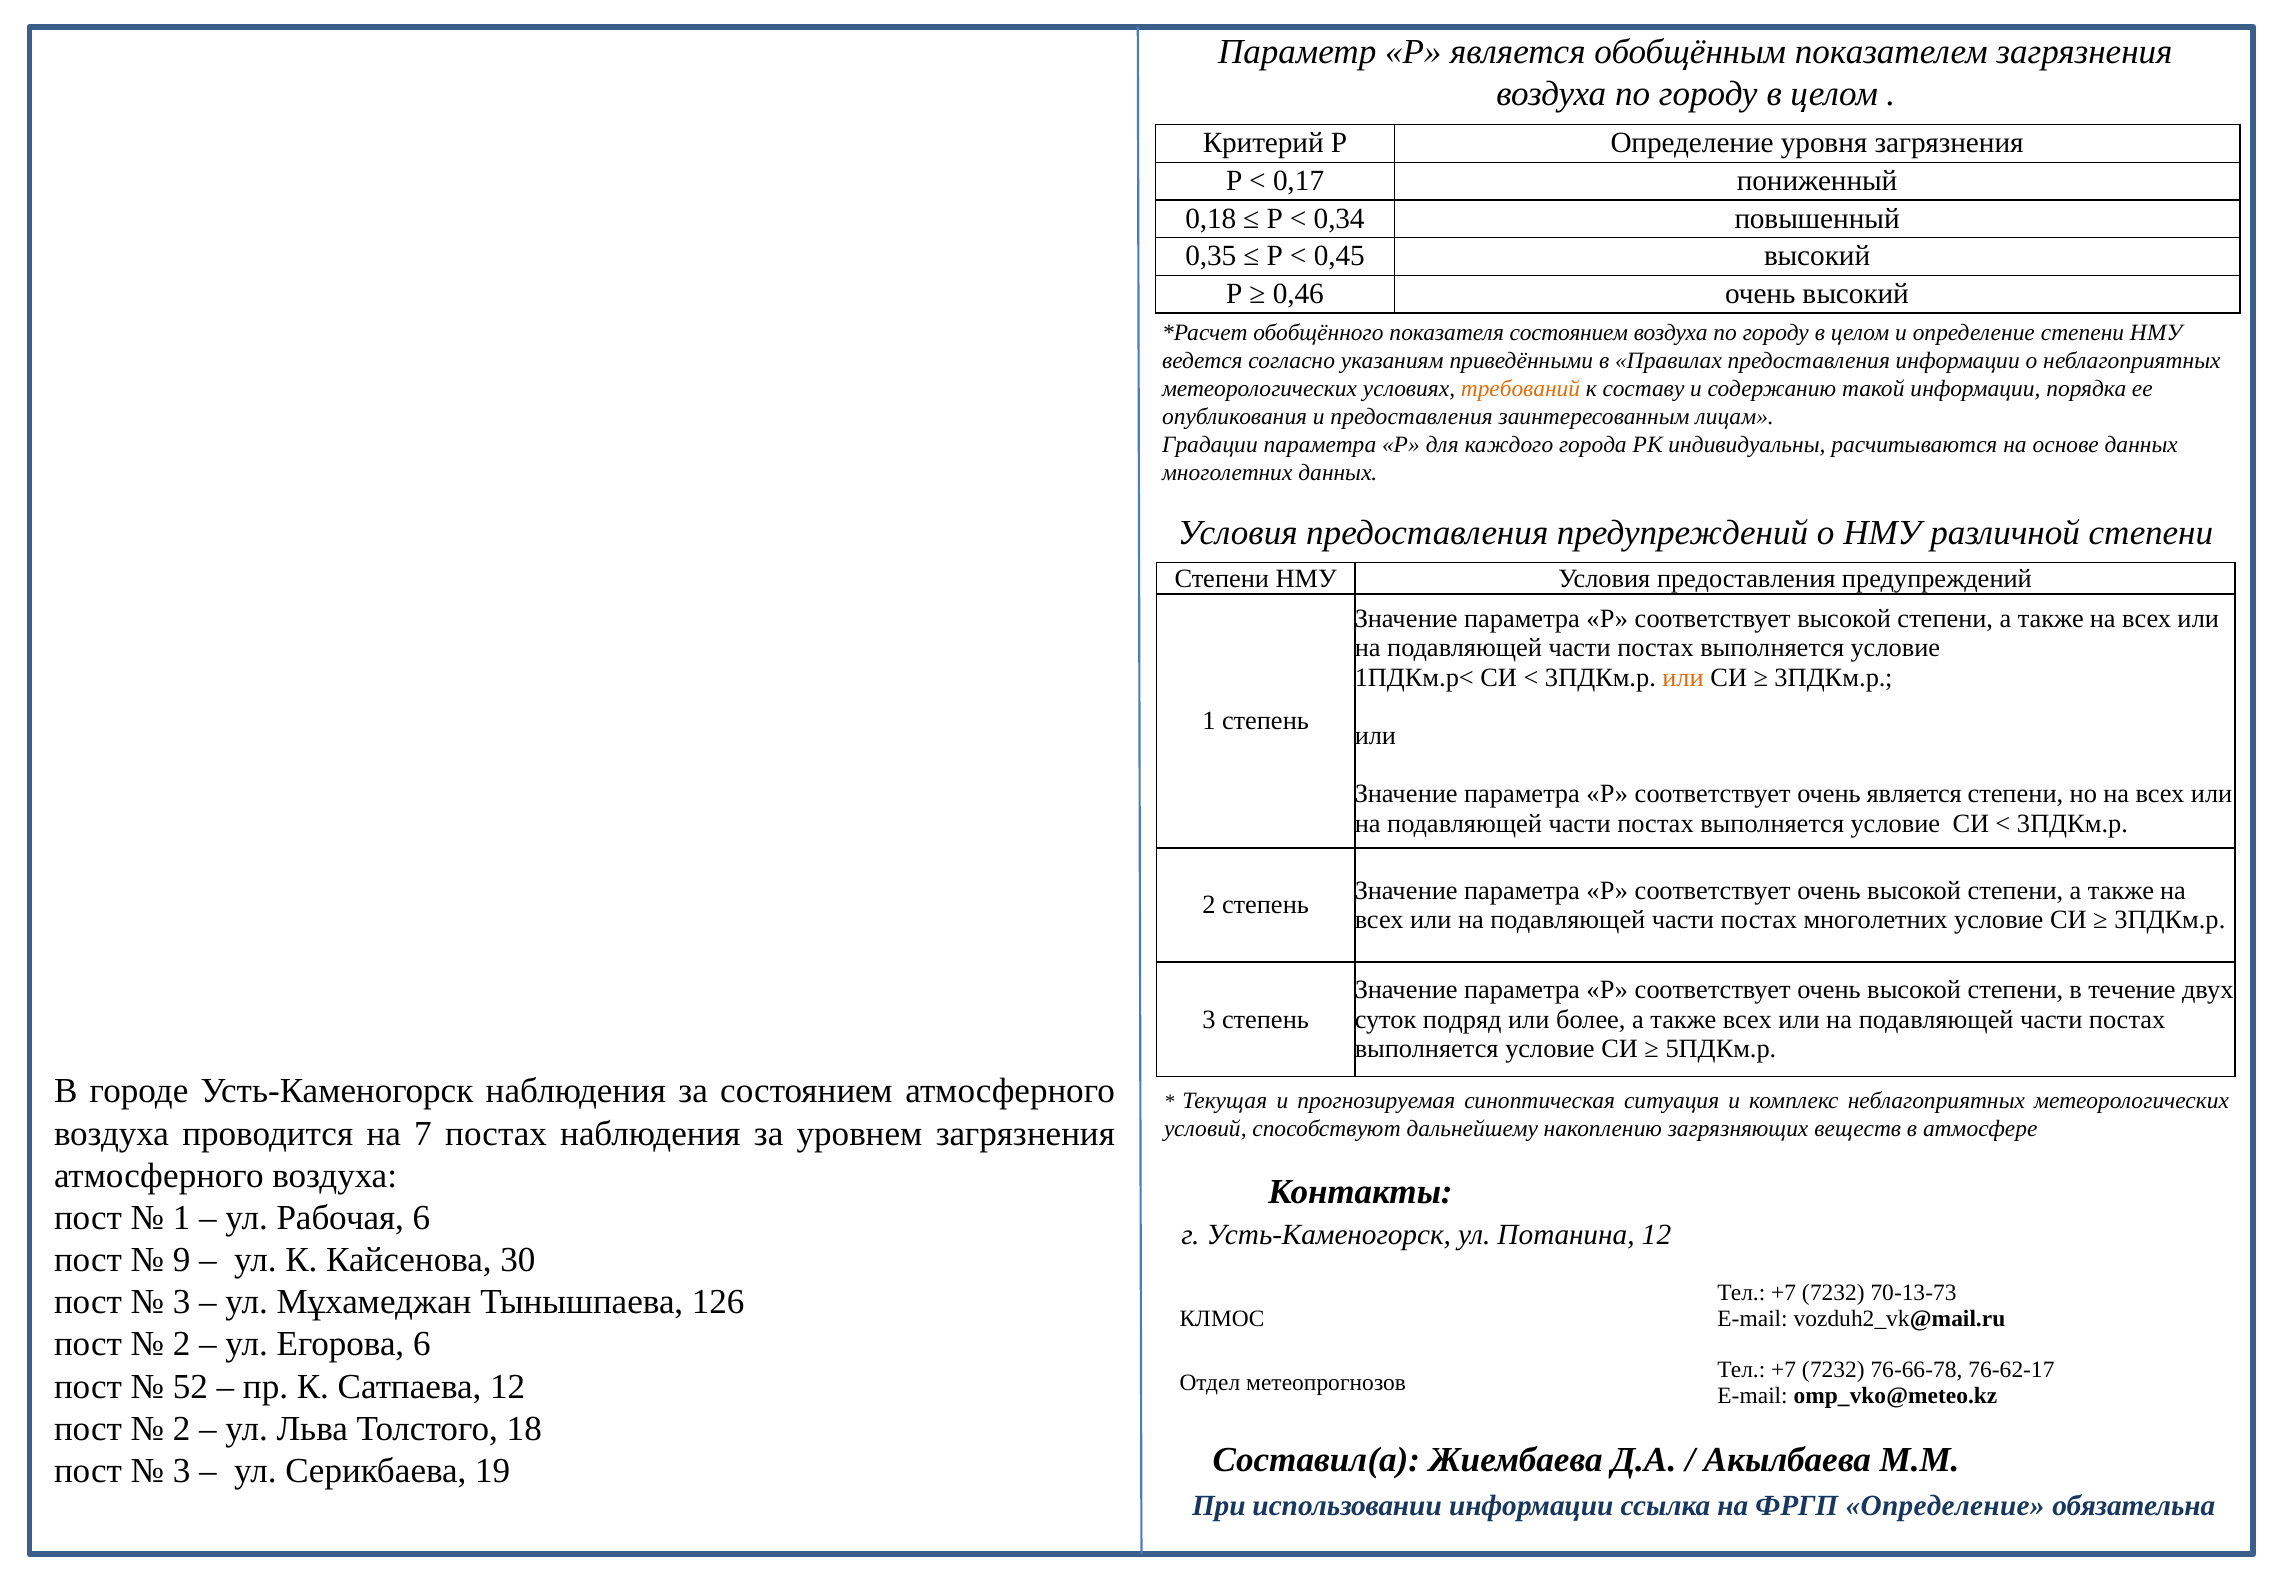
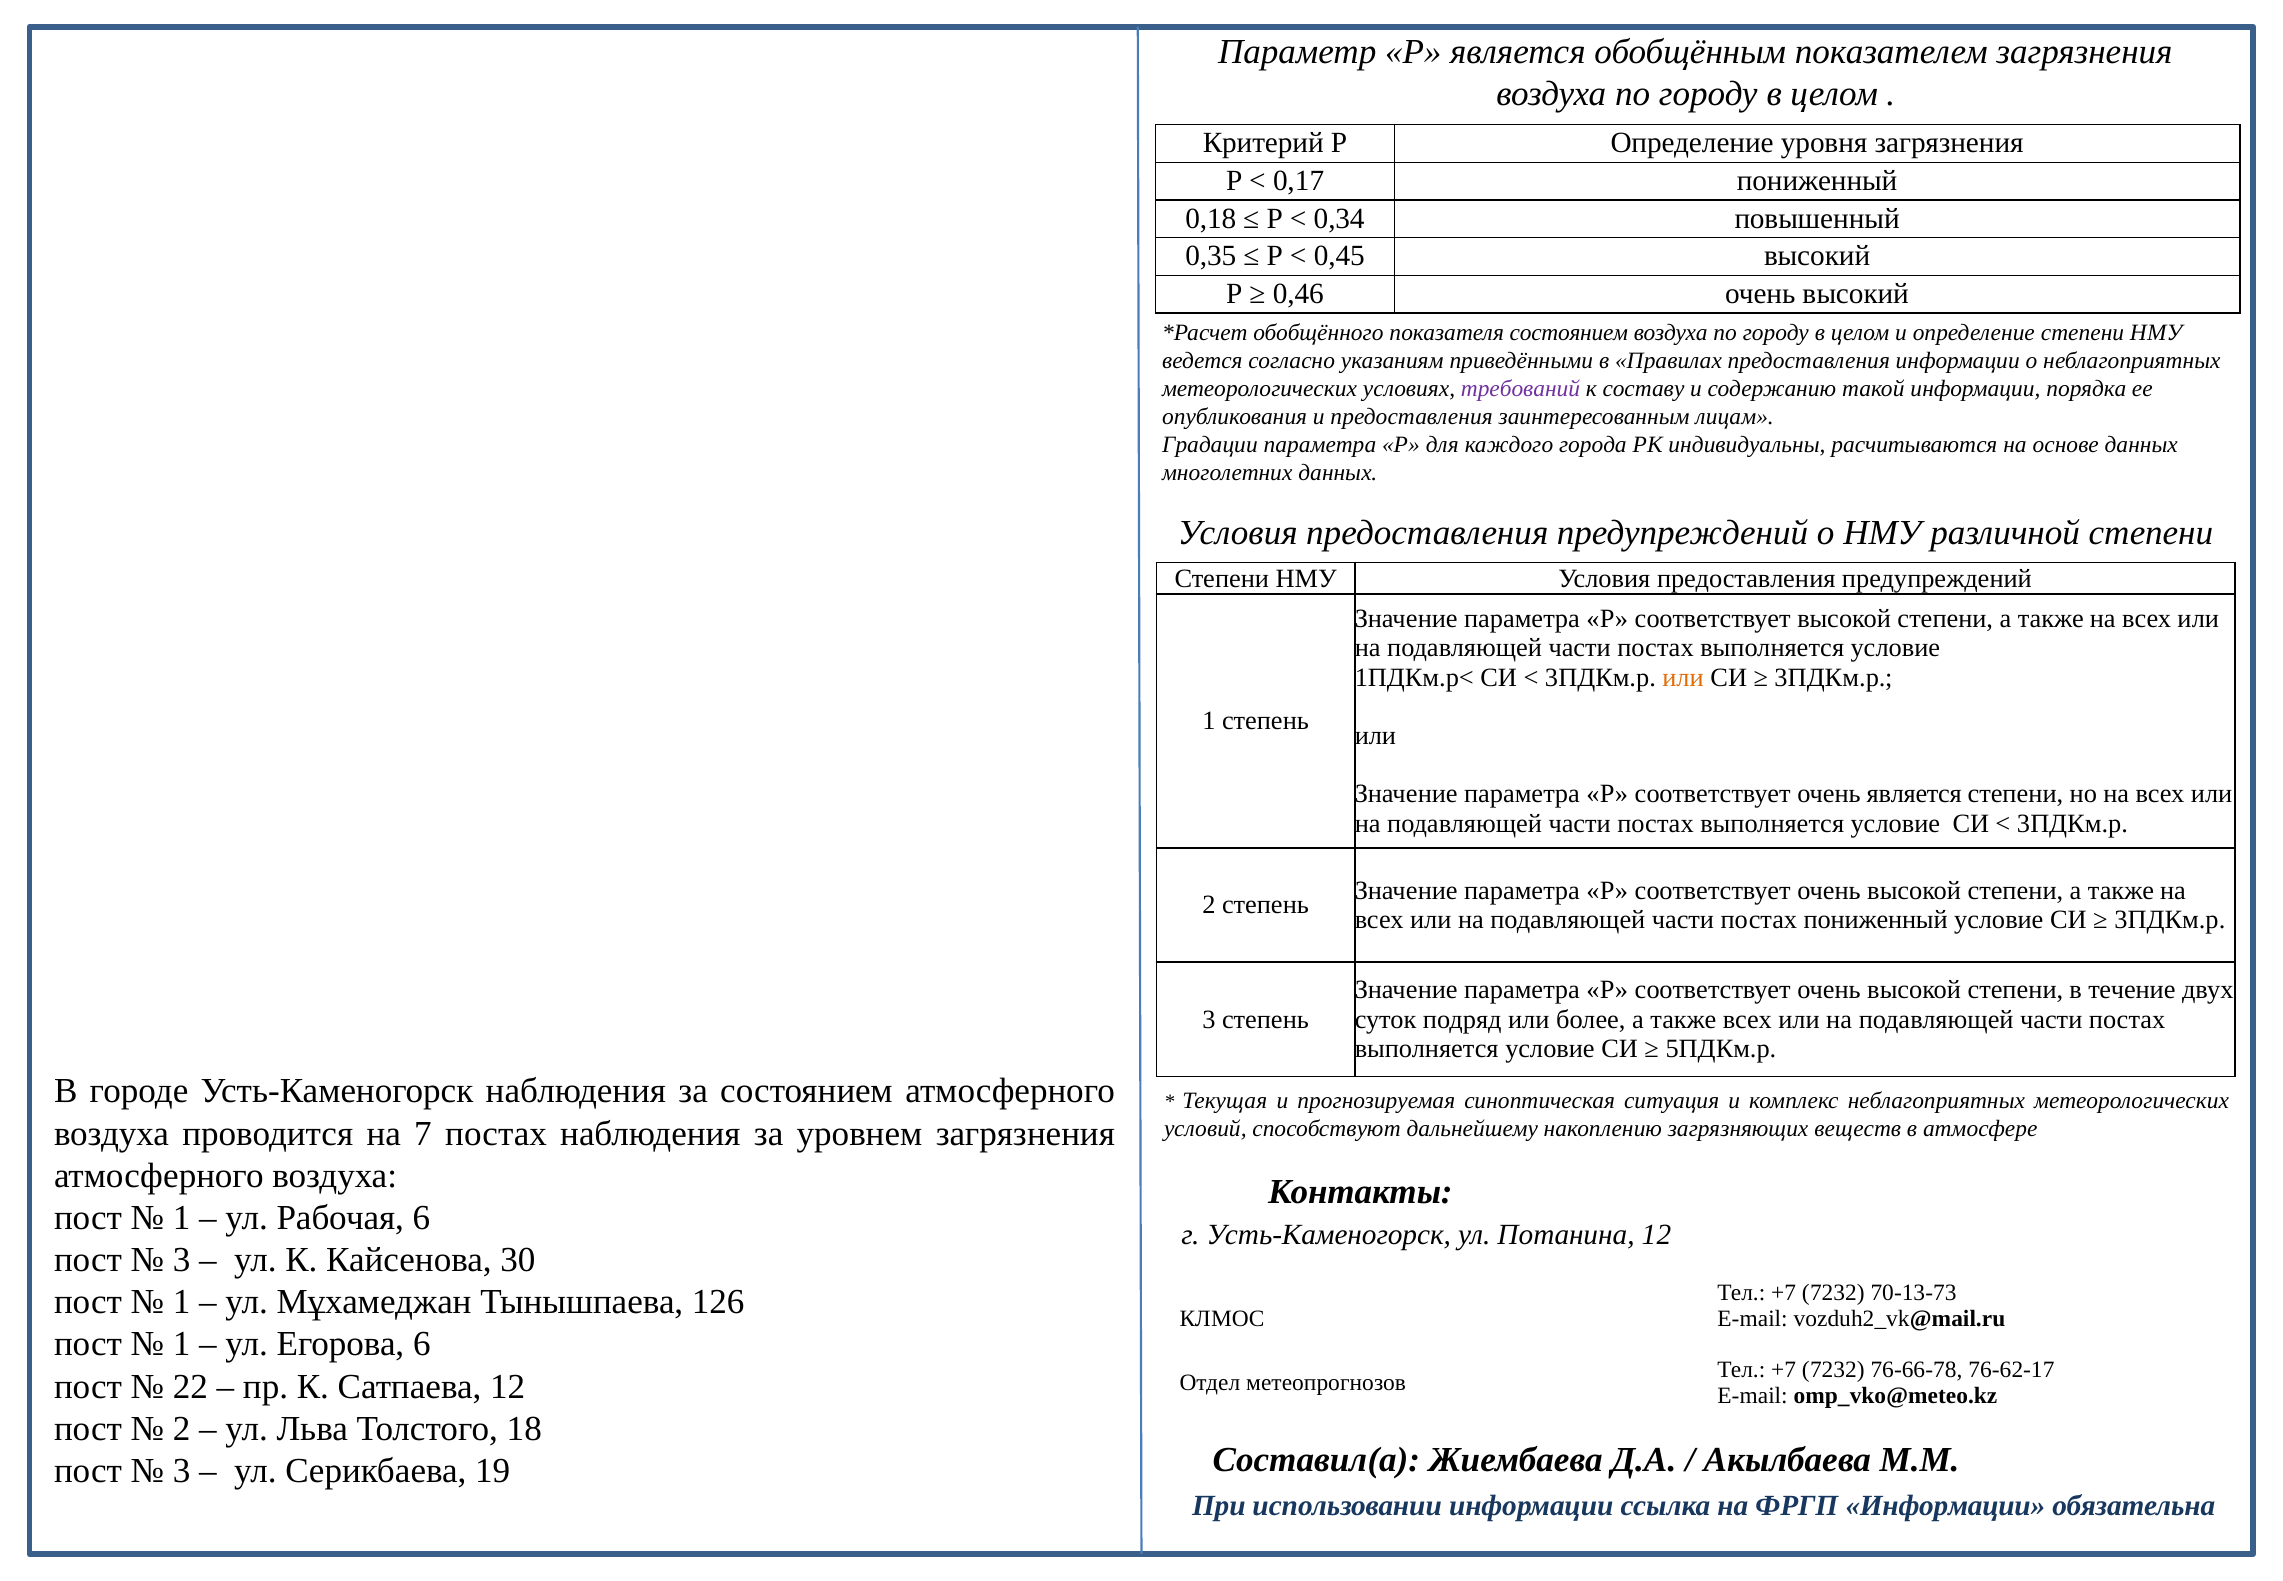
требований colour: orange -> purple
постах многолетних: многолетних -> пониженный
9 at (182, 1260): 9 -> 3
3 at (182, 1302): 3 -> 1
2 at (182, 1344): 2 -> 1
52: 52 -> 22
ФРГП Определение: Определение -> Информации
